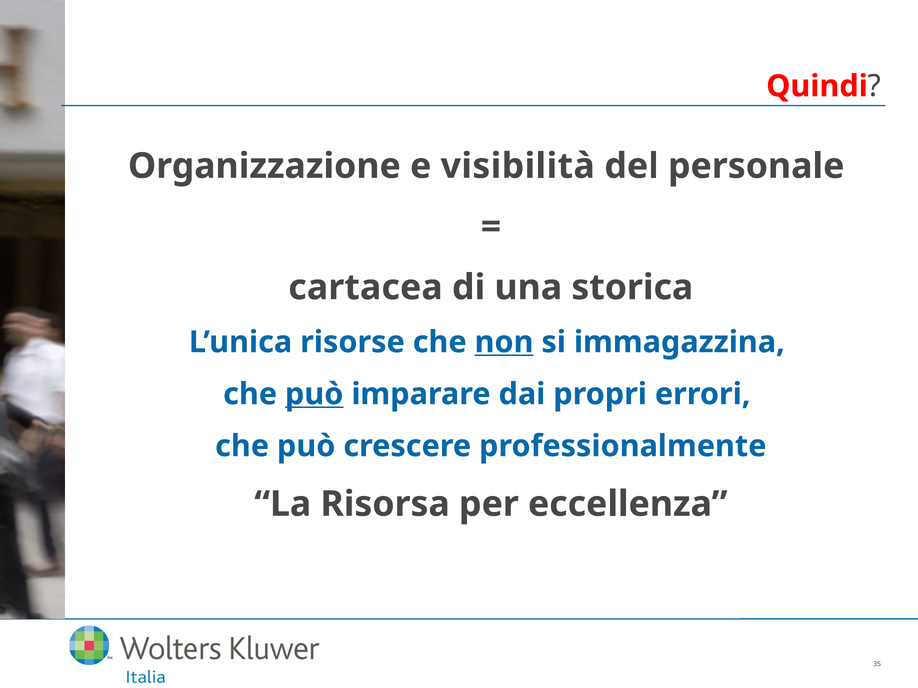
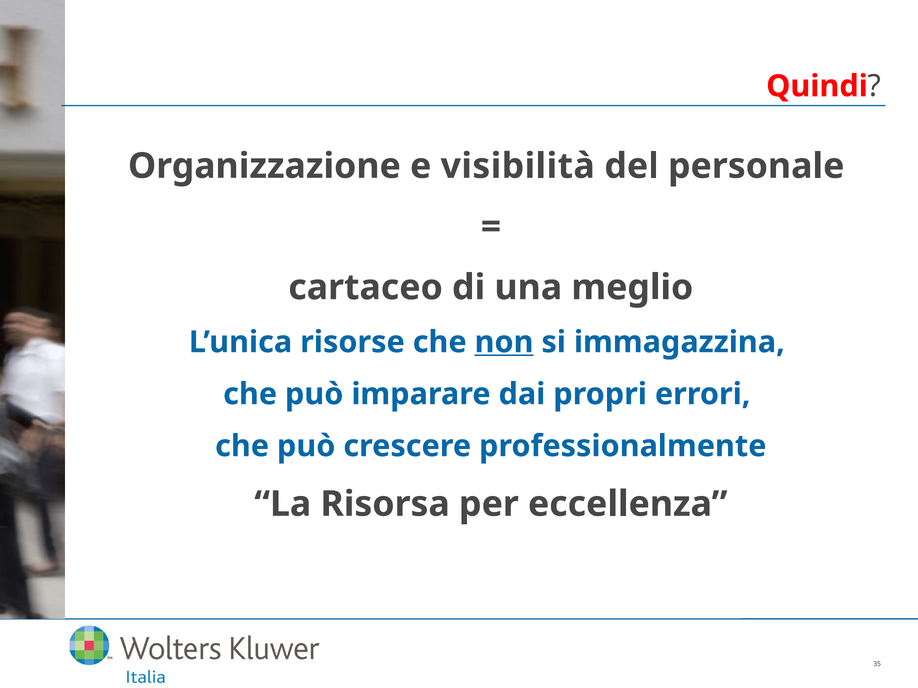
cartacea: cartacea -> cartaceo
storica: storica -> meglio
può at (314, 394) underline: present -> none
